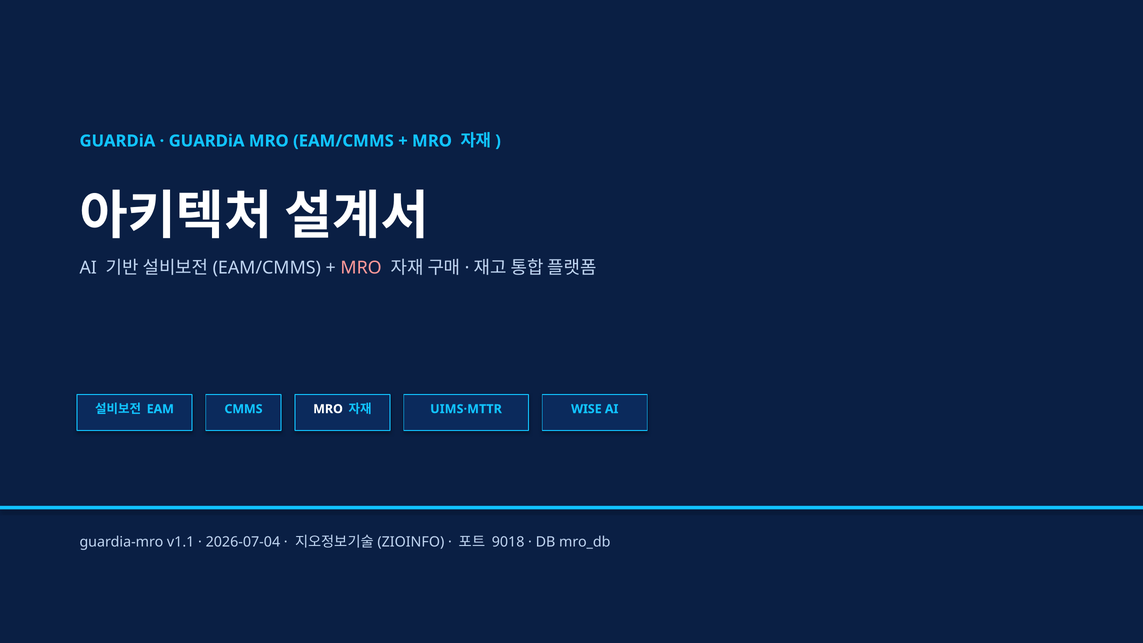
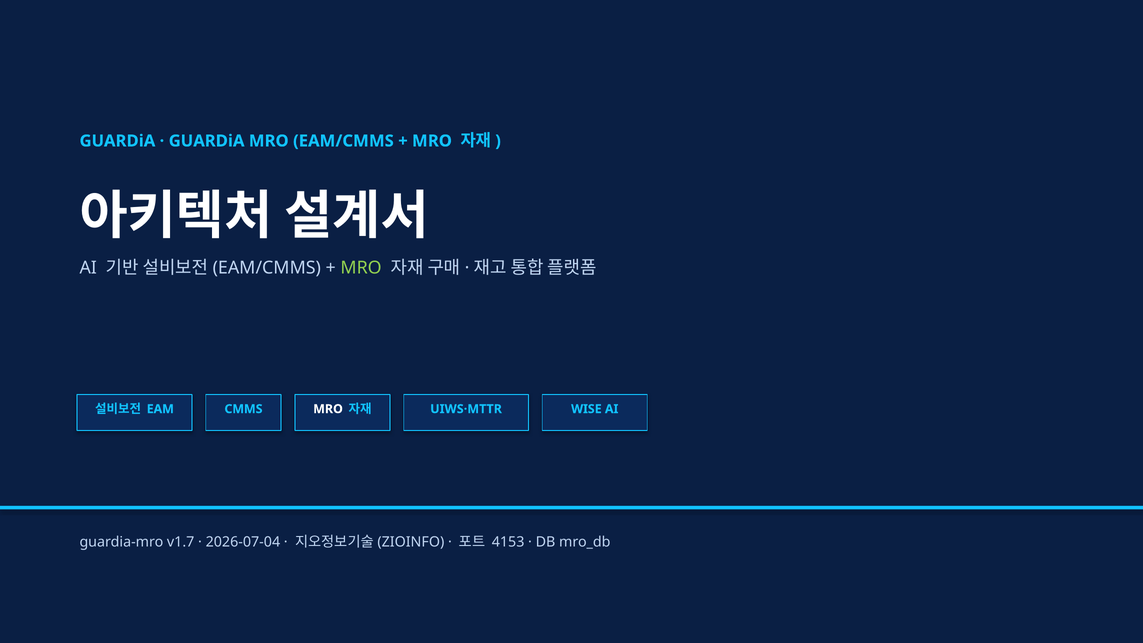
MRO at (361, 268) colour: pink -> light green
UIMS·MTTR: UIMS·MTTR -> UIWS·MTTR
v1.1: v1.1 -> v1.7
9018: 9018 -> 4153
